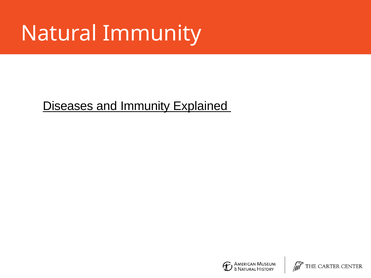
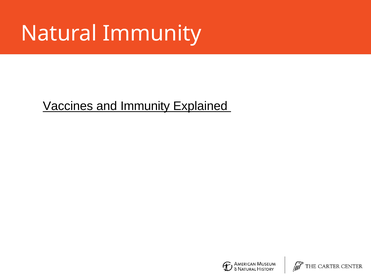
Diseases: Diseases -> Vaccines
